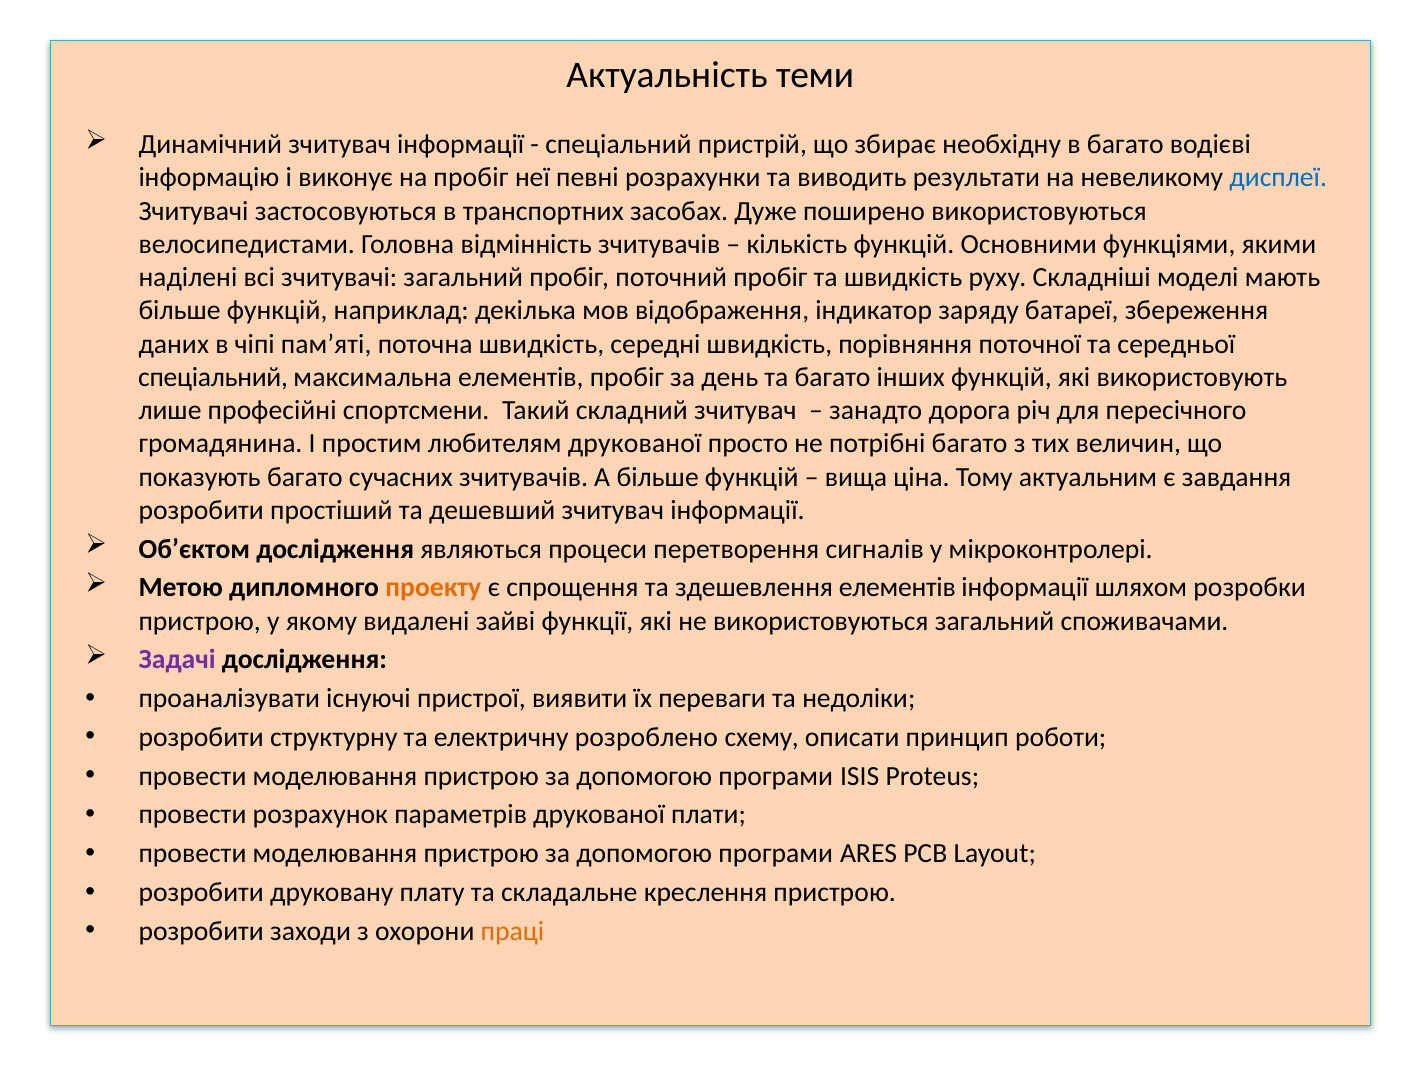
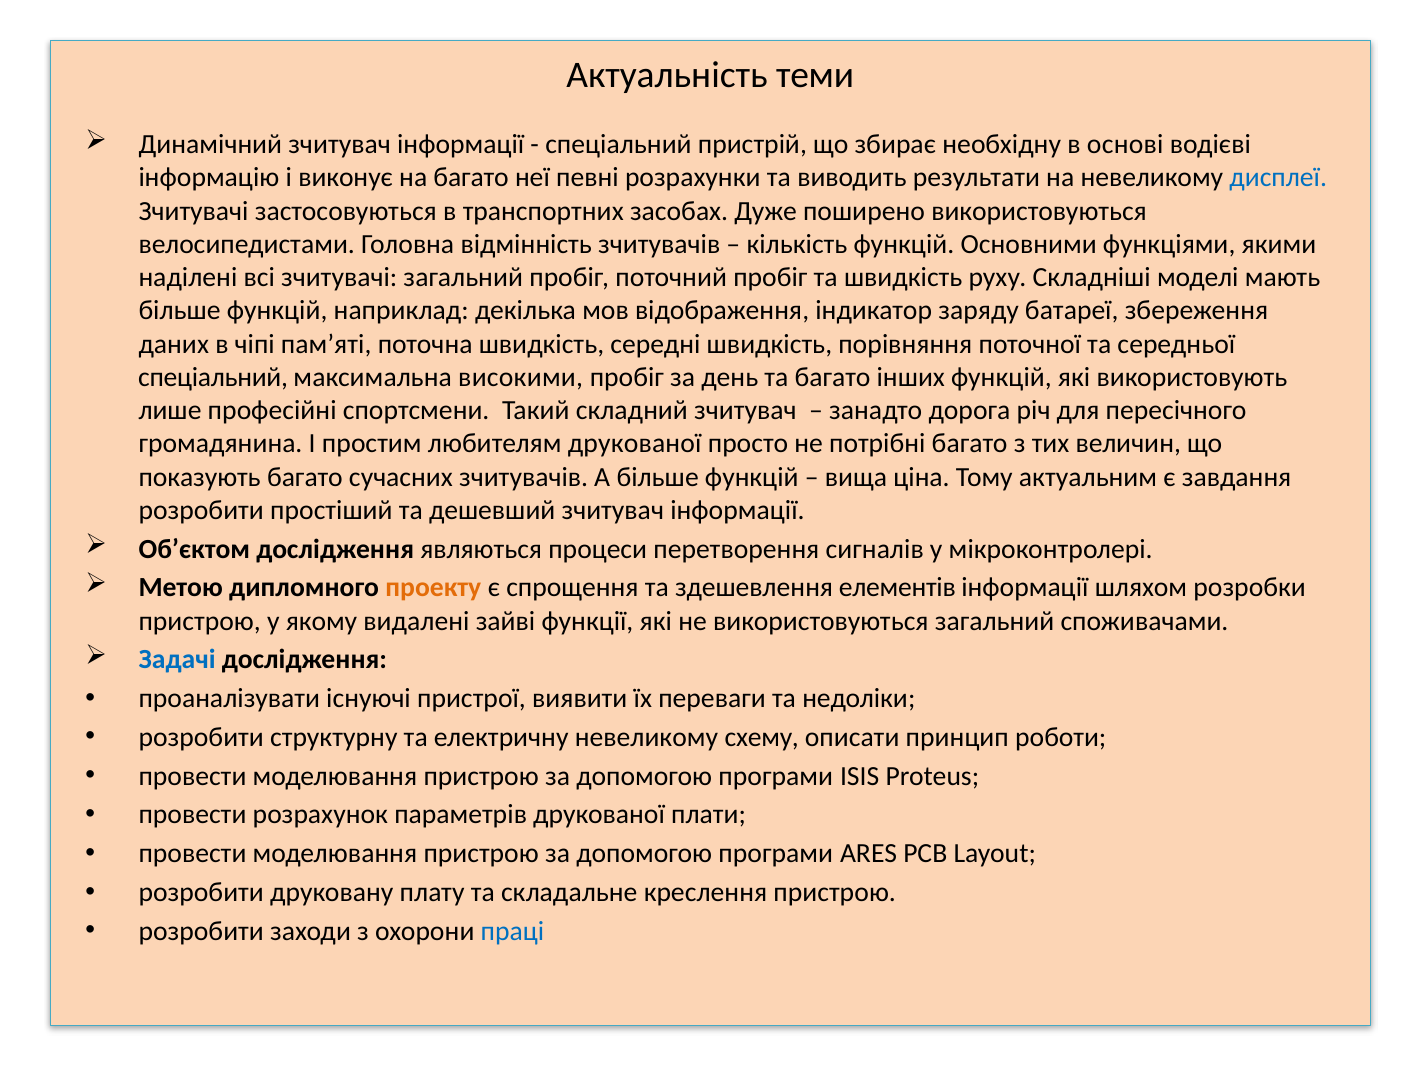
в багато: багато -> основі
на пробіг: пробіг -> багато
максимальна елементів: елементів -> високими
Задачі colour: purple -> blue
електричну розроблено: розроблено -> невеликому
праці colour: orange -> blue
